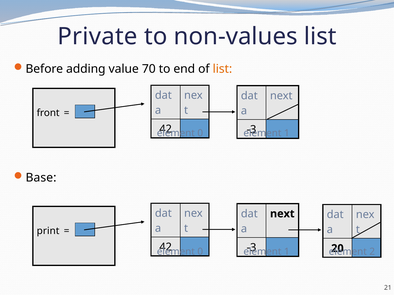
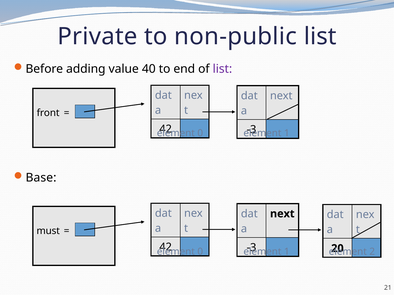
non-values: non-values -> non-public
70: 70 -> 40
list at (222, 69) colour: orange -> purple
print: print -> must
